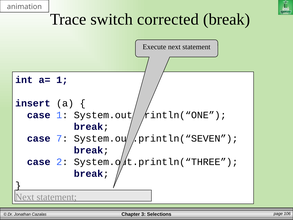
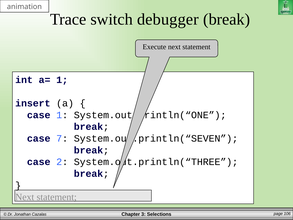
corrected: corrected -> debugger
